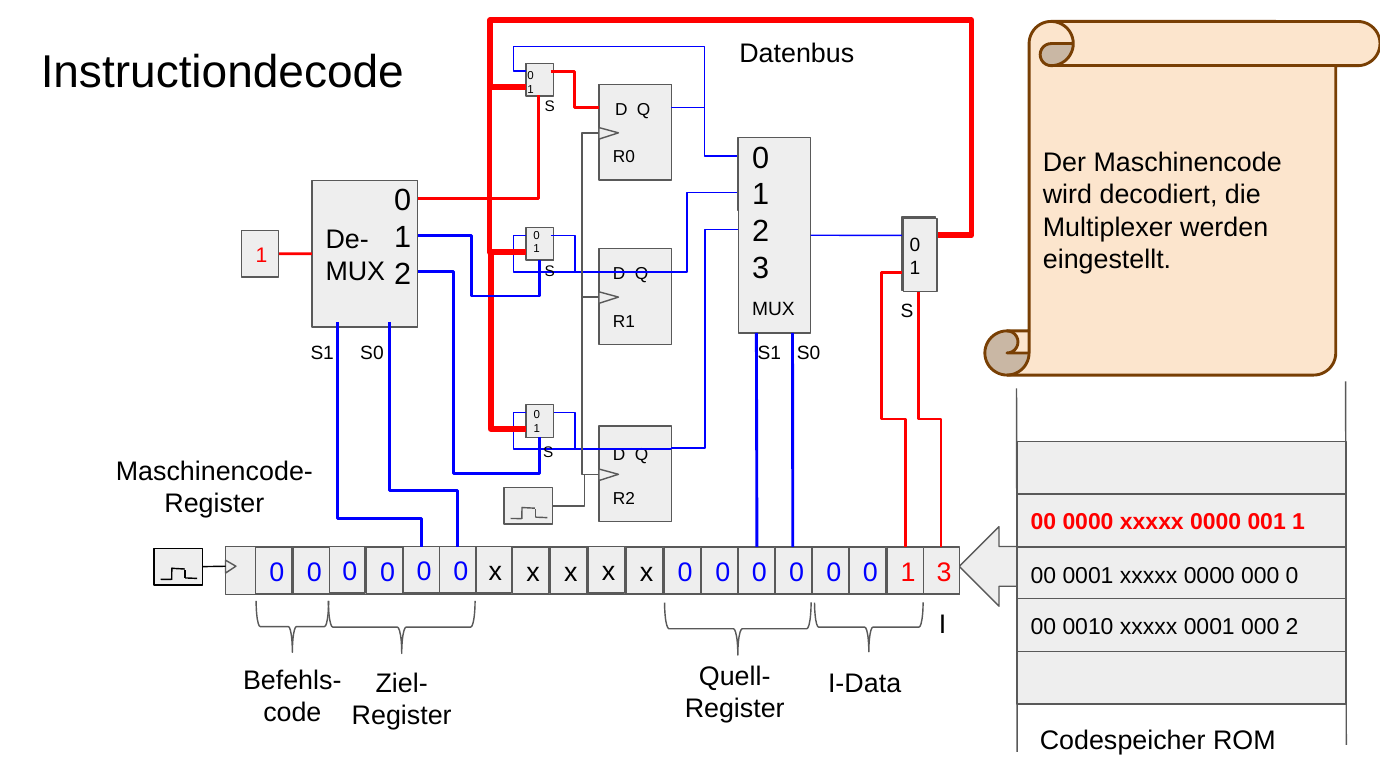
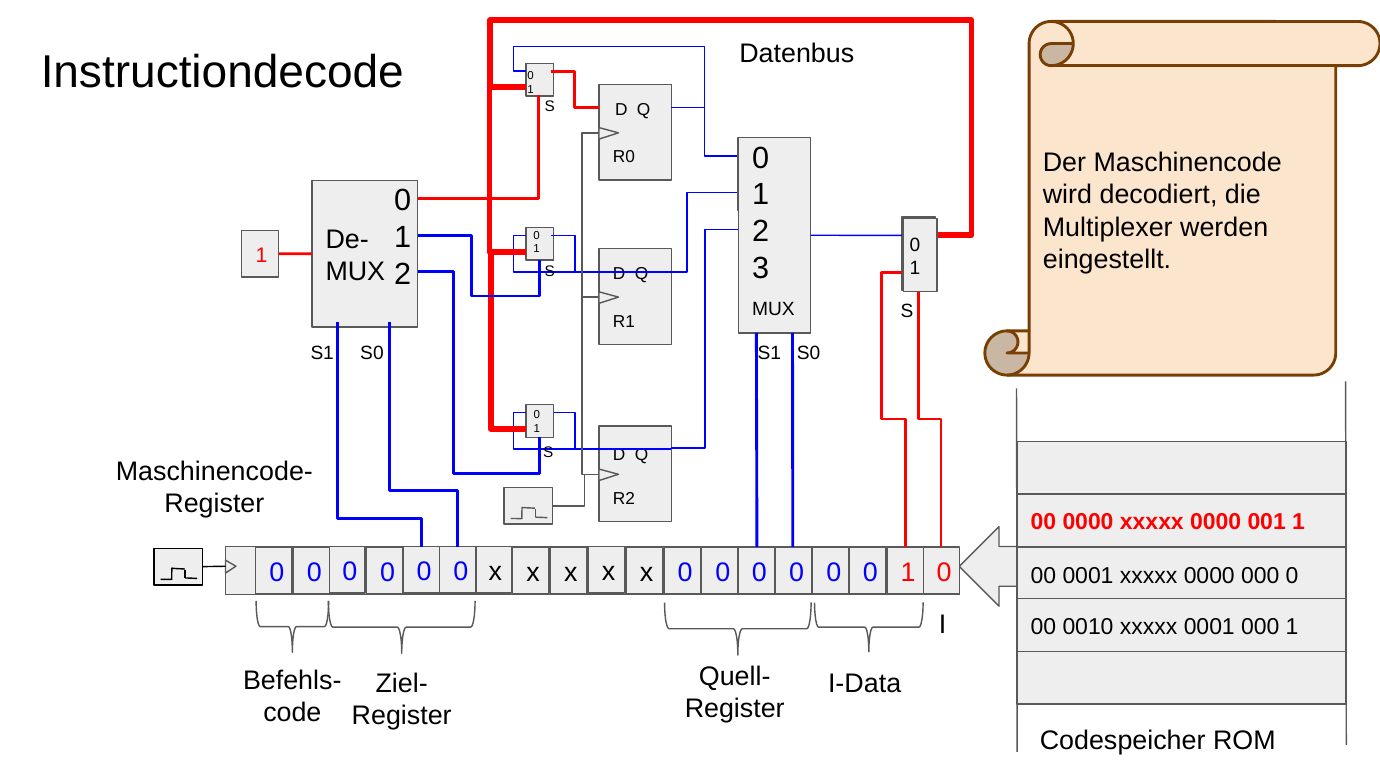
3 at (944, 573): 3 -> 0
000 2: 2 -> 1
